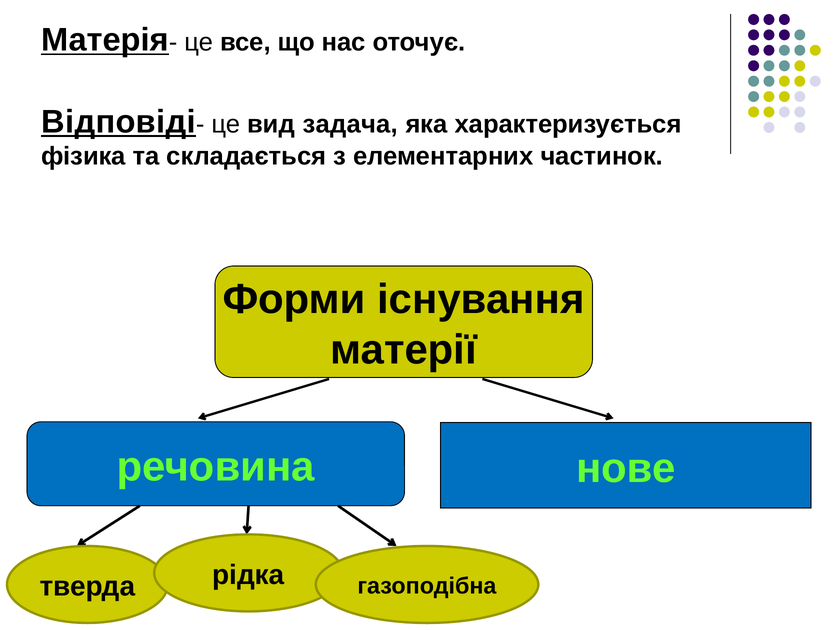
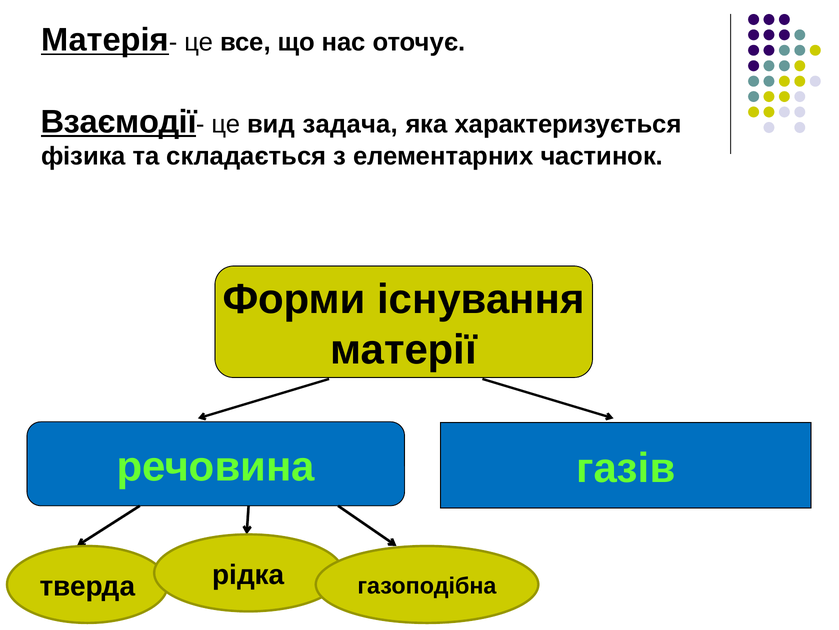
Відповіді: Відповіді -> Взаємодії
нове: нове -> газів
